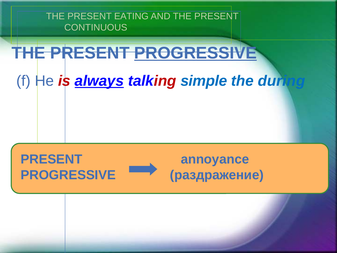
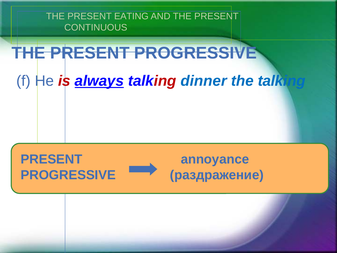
PROGRESSIVE at (196, 53) underline: present -> none
simple: simple -> dinner
the during: during -> talking
